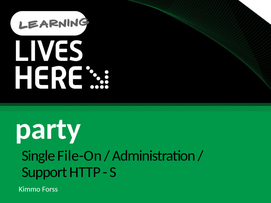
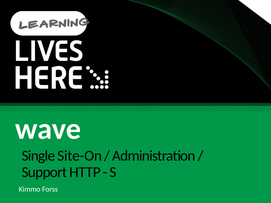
party: party -> wave
File-On: File-On -> Site-On
